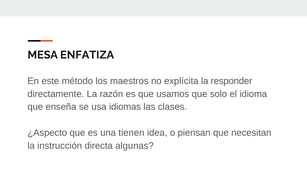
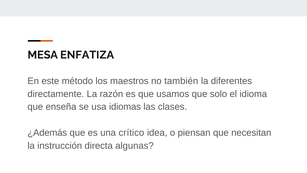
explícita: explícita -> también
responder: responder -> diferentes
¿Aspecto: ¿Aspecto -> ¿Además
tienen: tienen -> crítico
